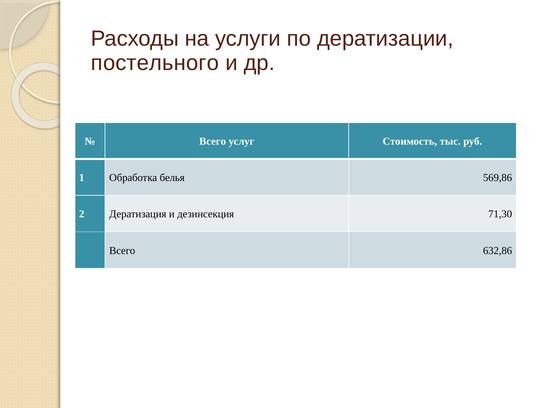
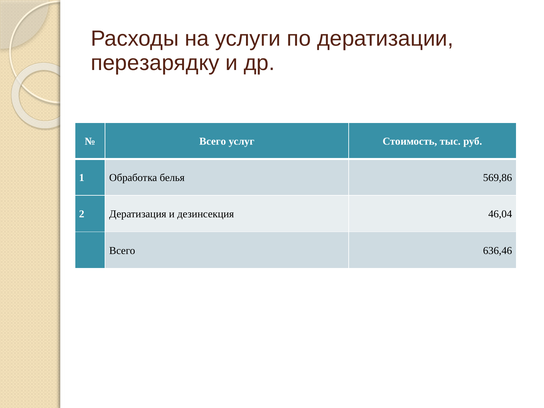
постельного: постельного -> перезарядку
71,30: 71,30 -> 46,04
632,86: 632,86 -> 636,46
